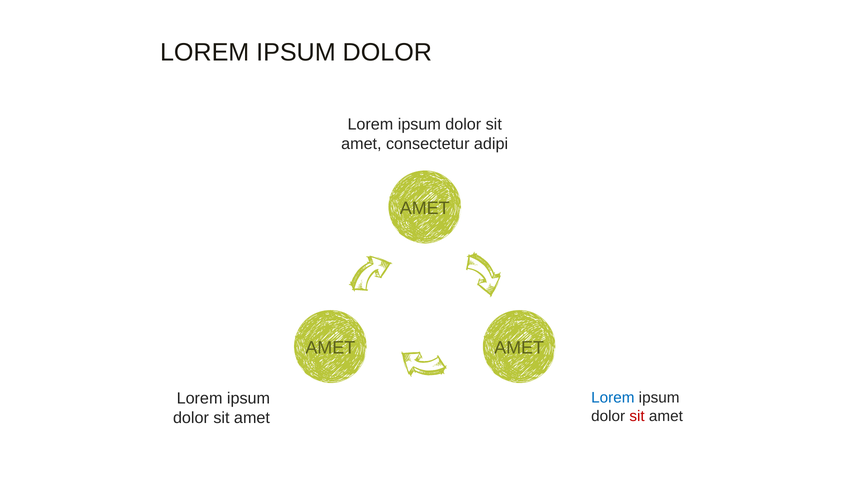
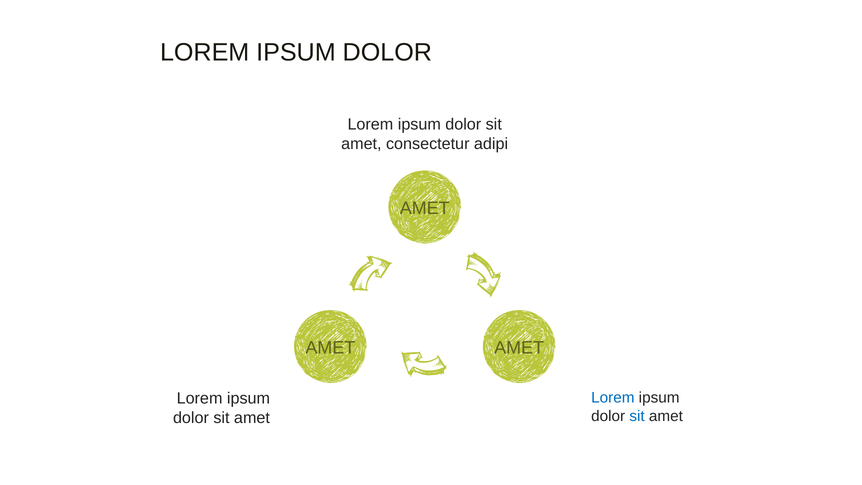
sit at (637, 416) colour: red -> blue
